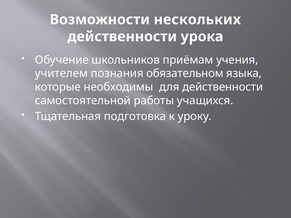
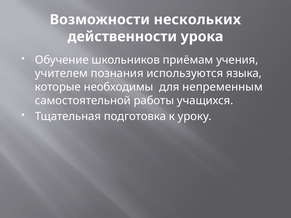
обязательном: обязательном -> используются
для действенности: действенности -> непременным
